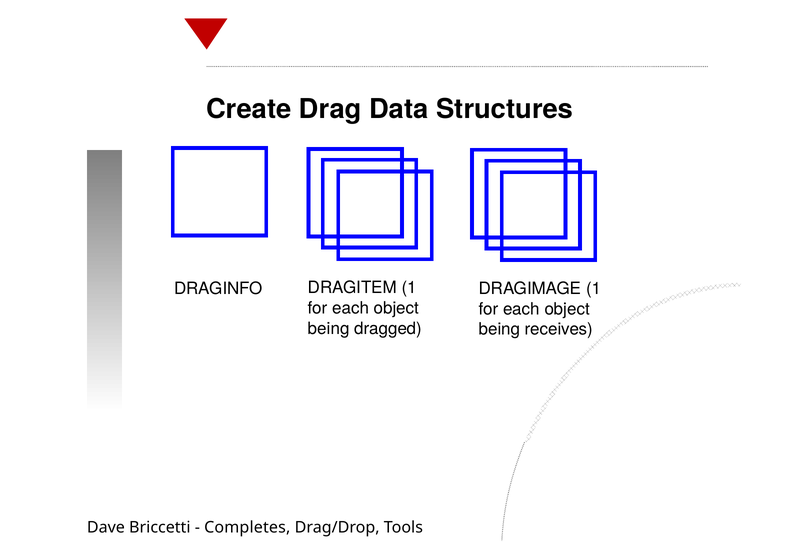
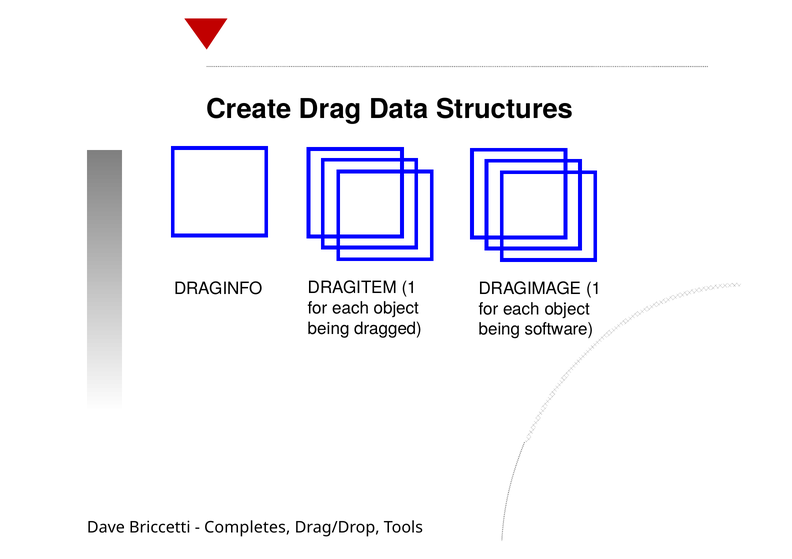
receives: receives -> software
